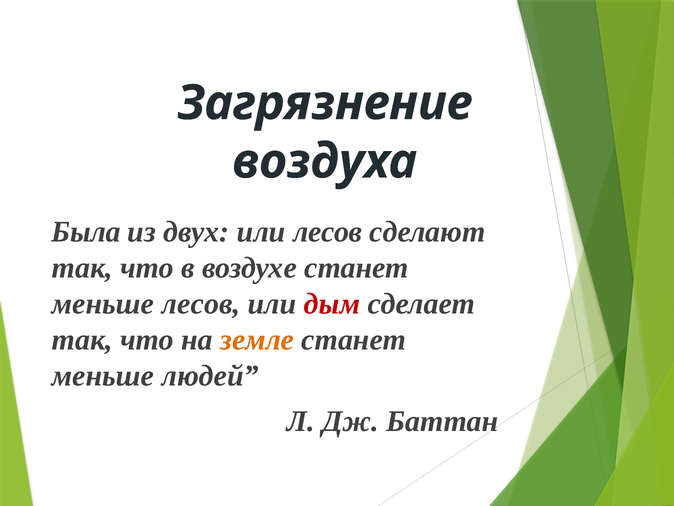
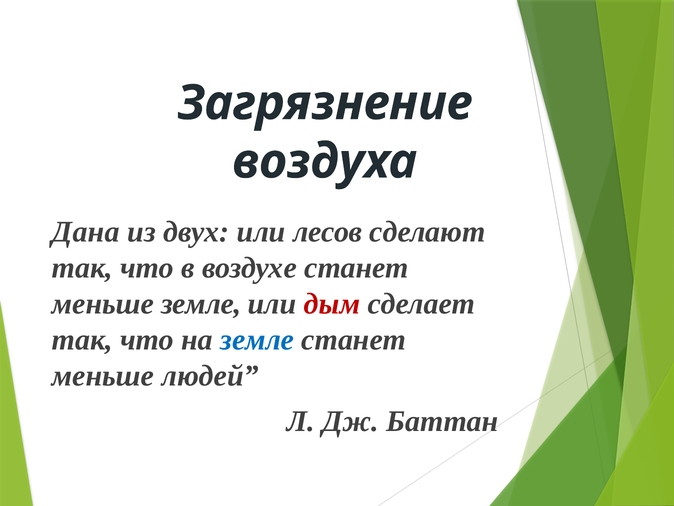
Была: Была -> Дана
меньше лесов: лесов -> земле
земле at (257, 340) colour: orange -> blue
